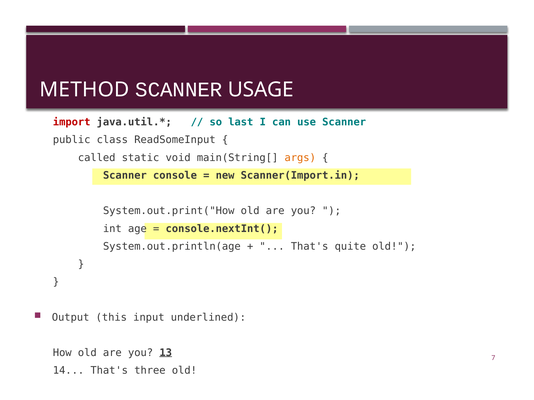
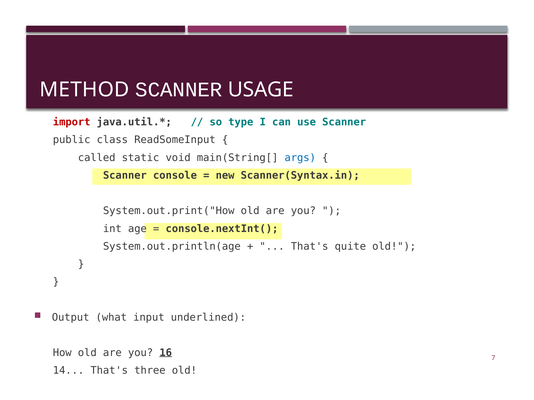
last: last -> type
args colour: orange -> blue
Scanner(Import.in: Scanner(Import.in -> Scanner(Syntax.in
this: this -> what
13: 13 -> 16
